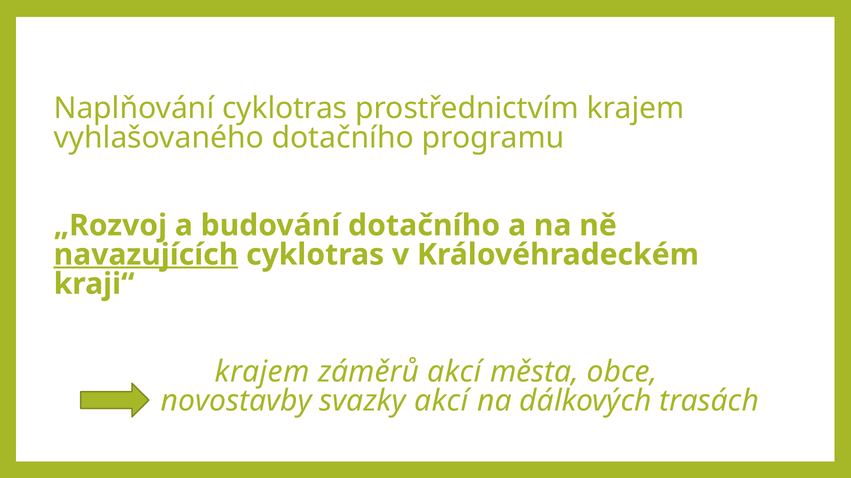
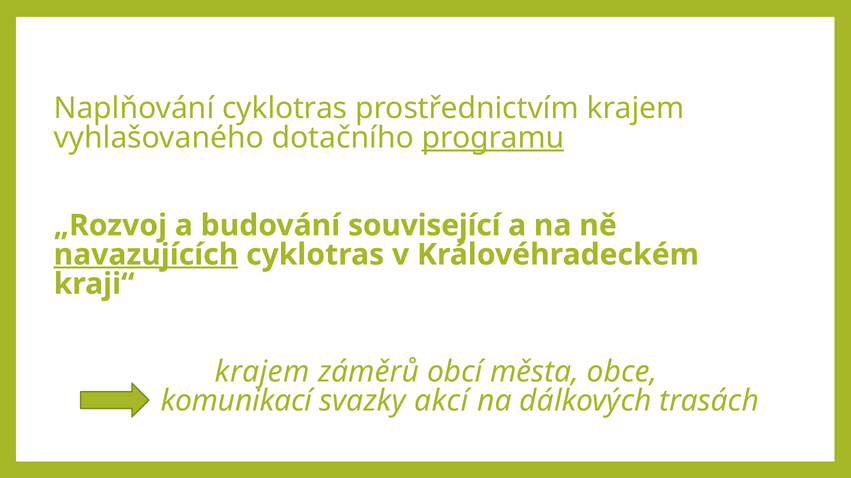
programu underline: none -> present
budování dotačního: dotačního -> související
záměrů akcí: akcí -> obcí
novostavby: novostavby -> komunikací
